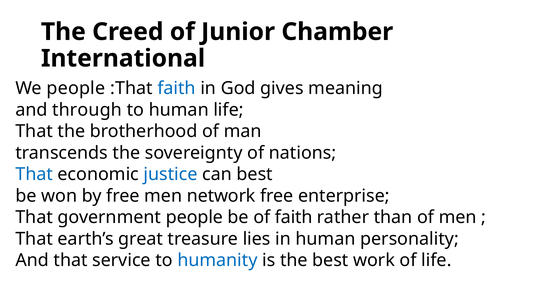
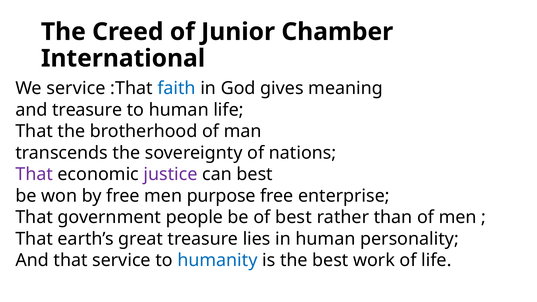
We people: people -> service
and through: through -> treasure
That at (34, 174) colour: blue -> purple
justice colour: blue -> purple
network: network -> purpose
of faith: faith -> best
